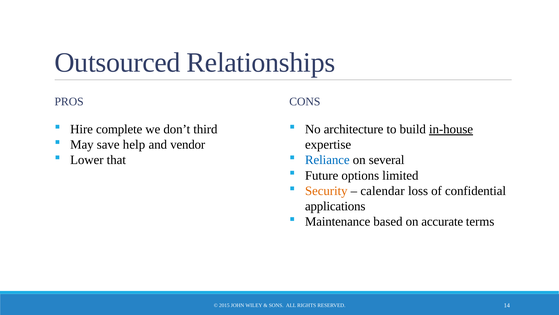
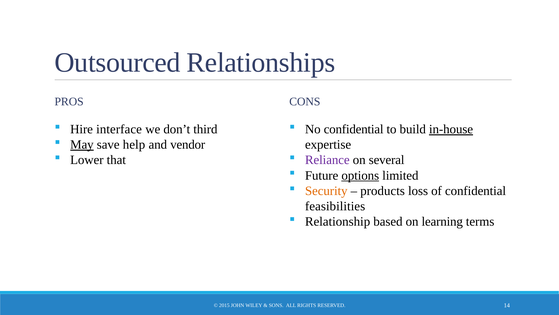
complete: complete -> interface
No architecture: architecture -> confidential
May underline: none -> present
Reliance colour: blue -> purple
options underline: none -> present
calendar: calendar -> products
applications: applications -> feasibilities
Maintenance: Maintenance -> Relationship
accurate: accurate -> learning
